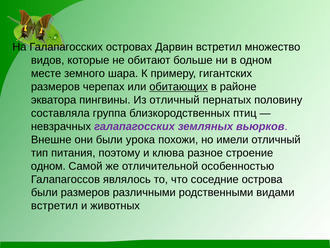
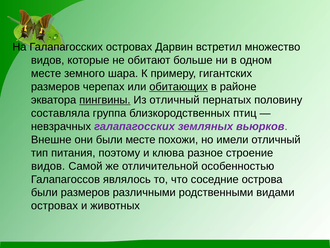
пингвины underline: none -> present
были урока: урока -> месте
одном at (48, 166): одном -> видов
встретил at (54, 205): встретил -> островах
